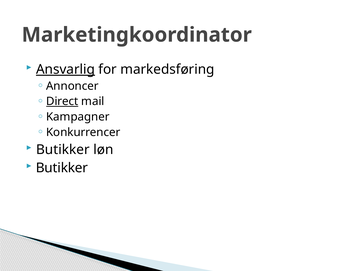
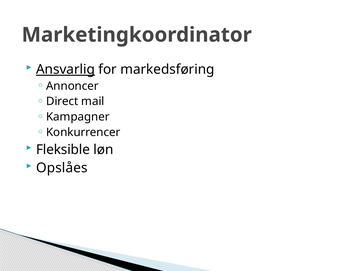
Direct underline: present -> none
Butikker at (63, 149): Butikker -> Fleksible
Butikker at (62, 168): Butikker -> Opslåes
